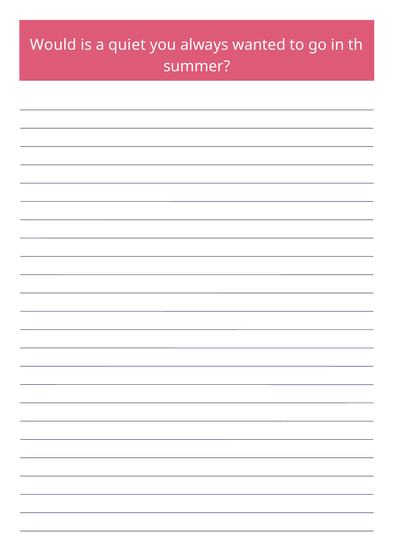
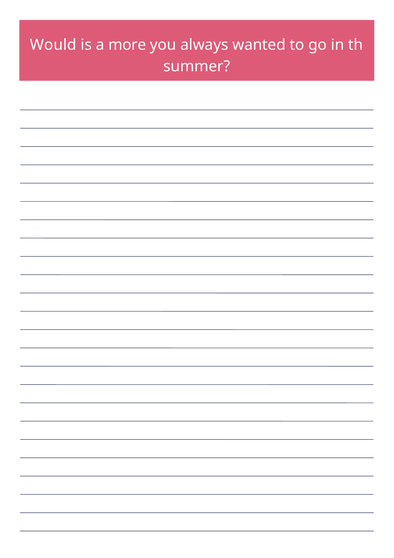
quiet: quiet -> more
